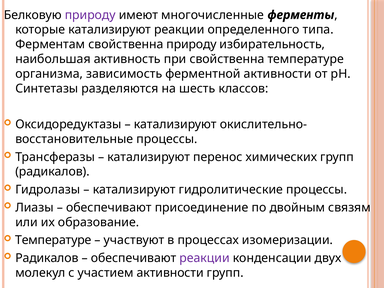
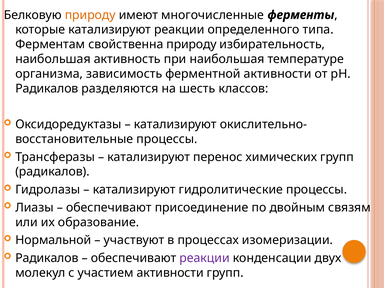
природу at (90, 15) colour: purple -> orange
при свойственна: свойственна -> наибольшая
Синтетазы at (47, 89): Синтетазы -> Радикалов
Температуре at (53, 240): Температуре -> Нормальной
